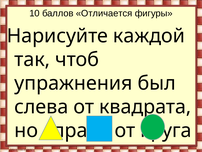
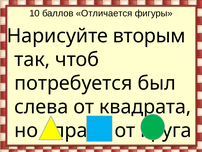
каждой: каждой -> вторым
упражнения: упражнения -> потребуется
